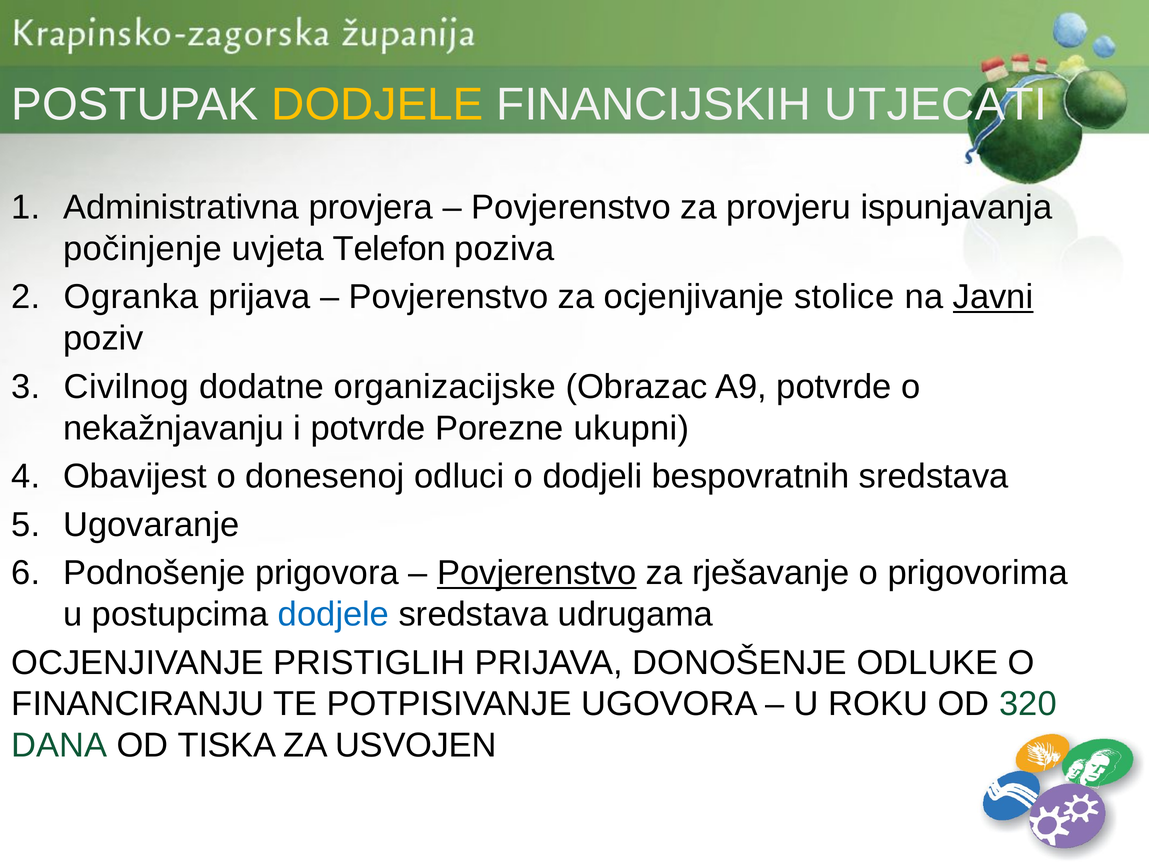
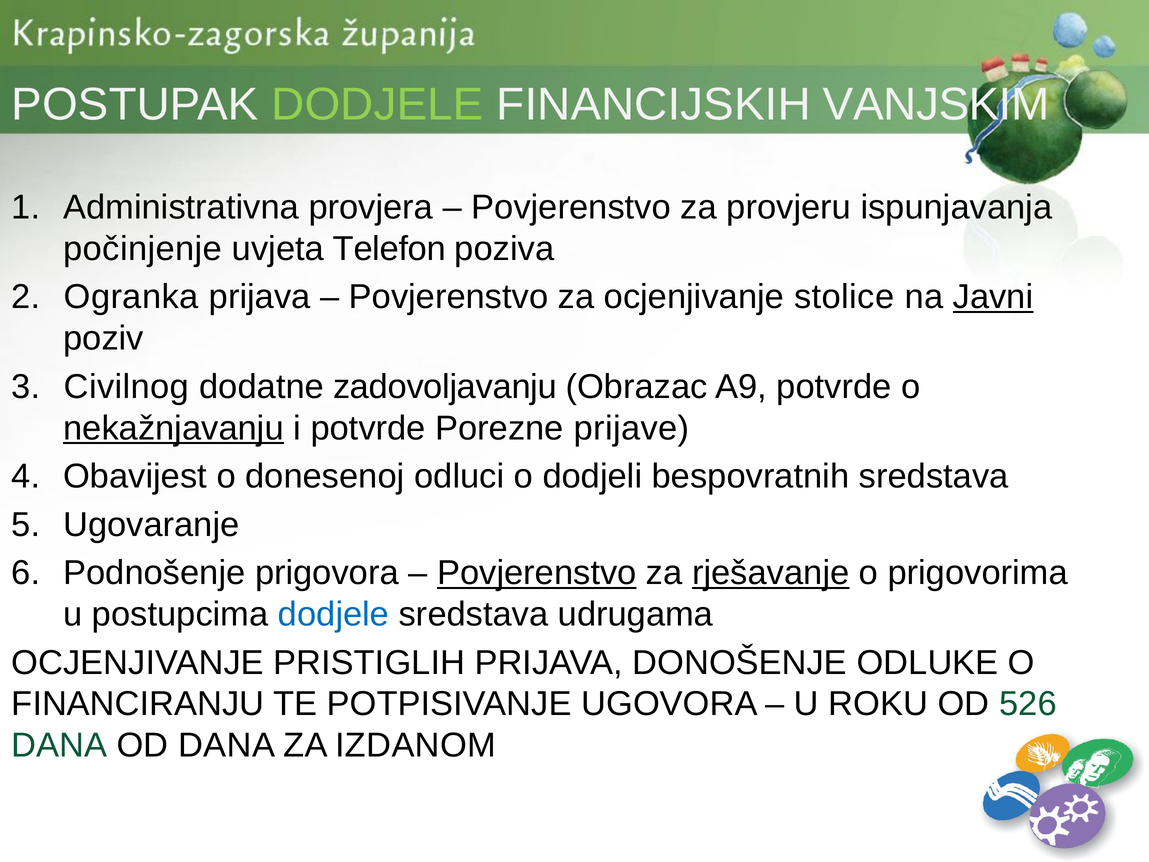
DODJELE at (377, 105) colour: yellow -> light green
UTJECATI: UTJECATI -> VANJSKIM
organizacijske: organizacijske -> zadovoljavanju
nekažnjavanju underline: none -> present
ukupni: ukupni -> prijave
rješavanje underline: none -> present
320: 320 -> 526
OD TISKA: TISKA -> DANA
USVOJEN: USVOJEN -> IZDANOM
